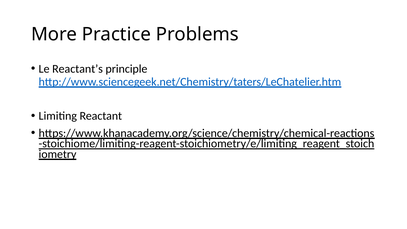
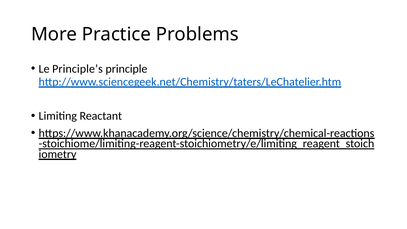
Reactant’s: Reactant’s -> Principle’s
